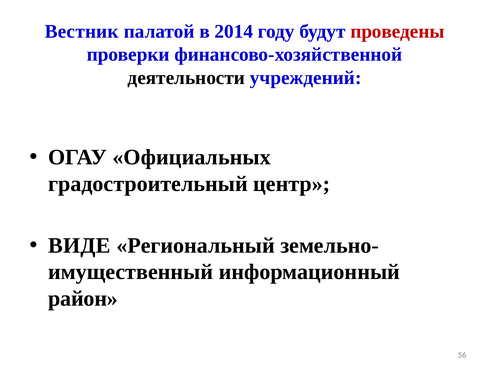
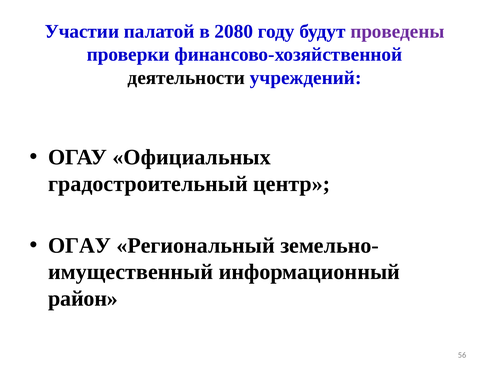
Вестник: Вестник -> Участии
2014: 2014 -> 2080
проведены colour: red -> purple
ВИДЕ at (79, 246): ВИДЕ -> ОГАУ
